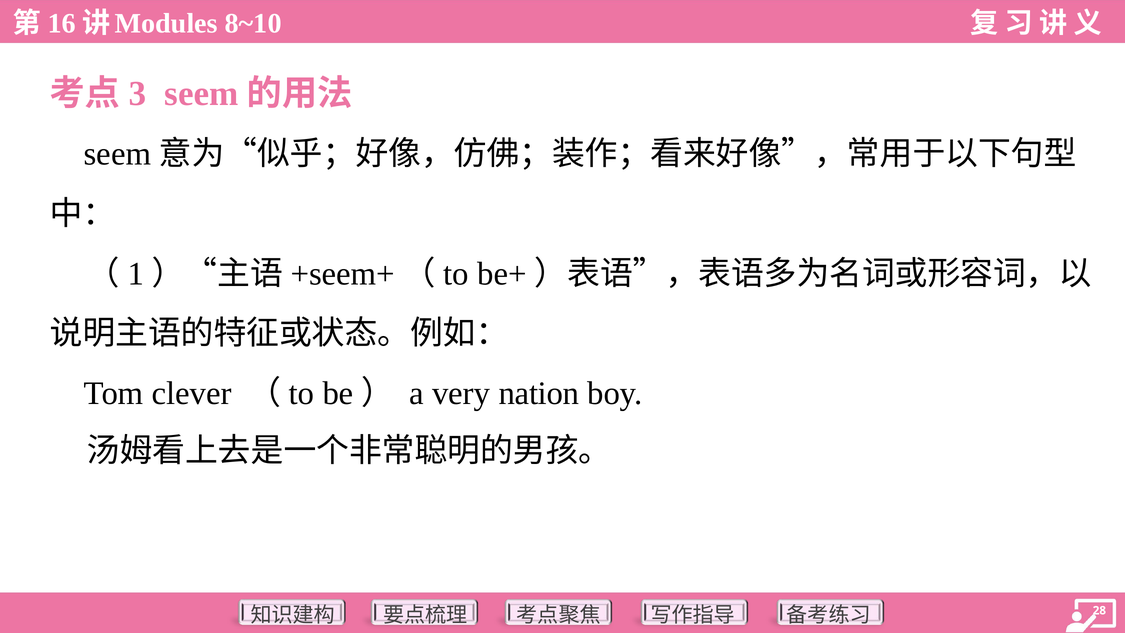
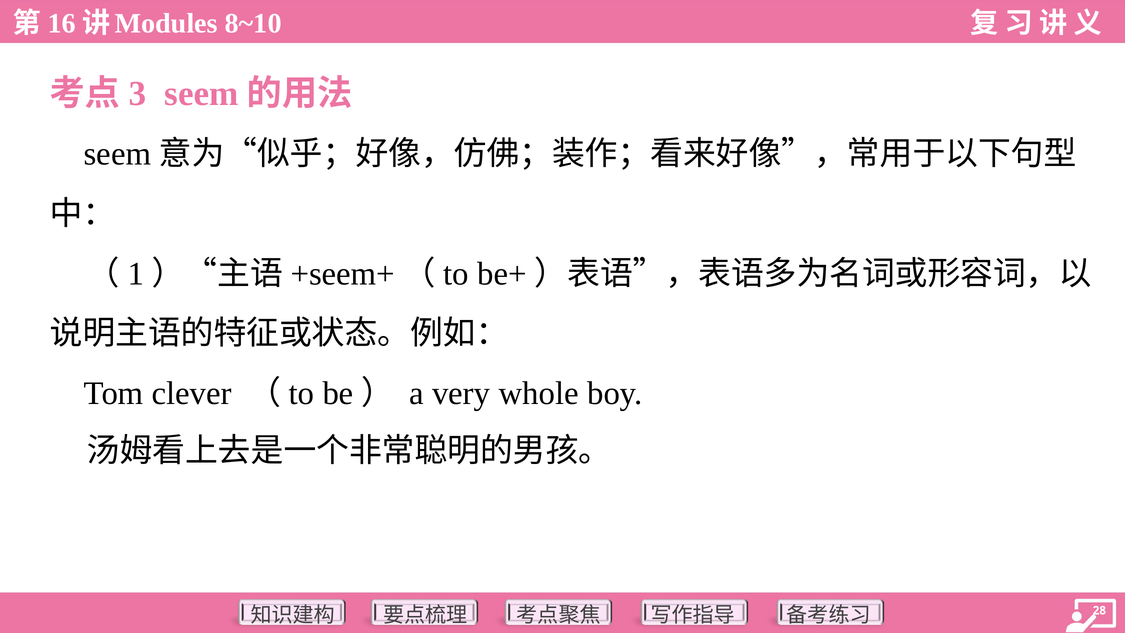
nation: nation -> whole
